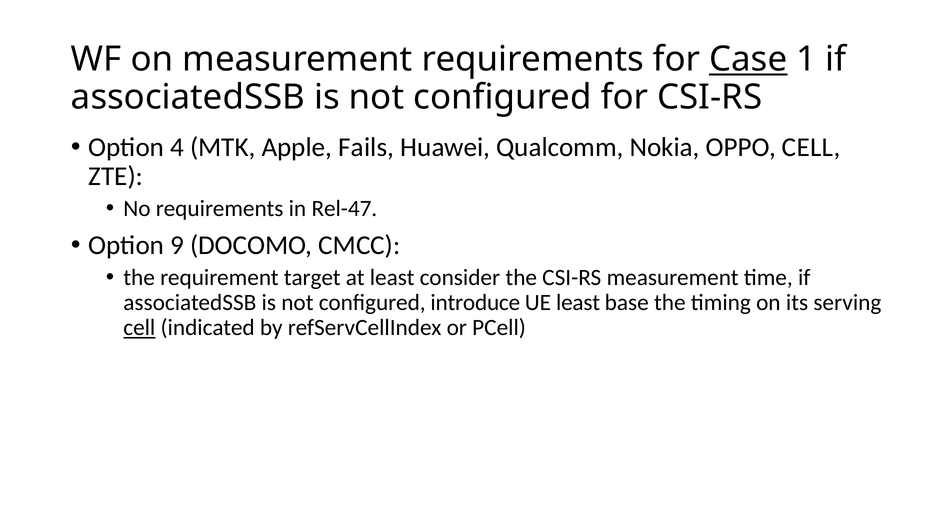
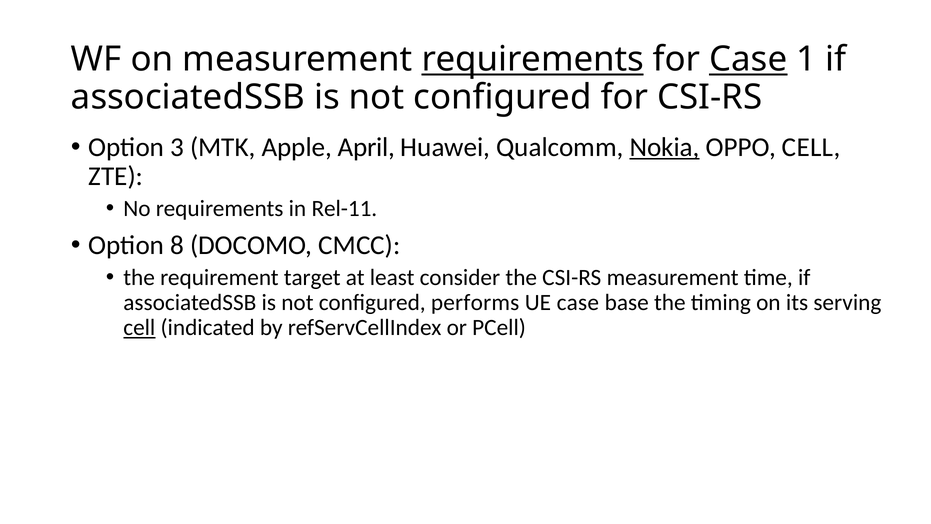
requirements at (533, 59) underline: none -> present
4: 4 -> 3
Fails: Fails -> April
Nokia underline: none -> present
Rel-47: Rel-47 -> Rel-11
9: 9 -> 8
introduce: introduce -> performs
UE least: least -> case
